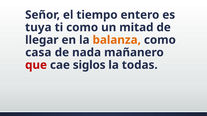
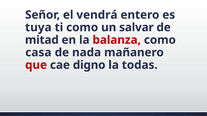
tiempo: tiempo -> vendrá
mitad: mitad -> salvar
llegar: llegar -> mitad
balanza colour: orange -> red
siglos: siglos -> digno
